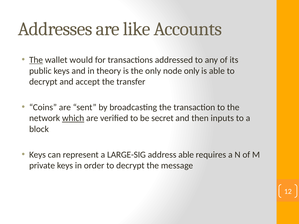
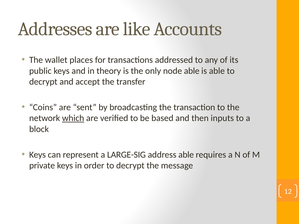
The at (36, 60) underline: present -> none
would: would -> places
node only: only -> able
secret: secret -> based
